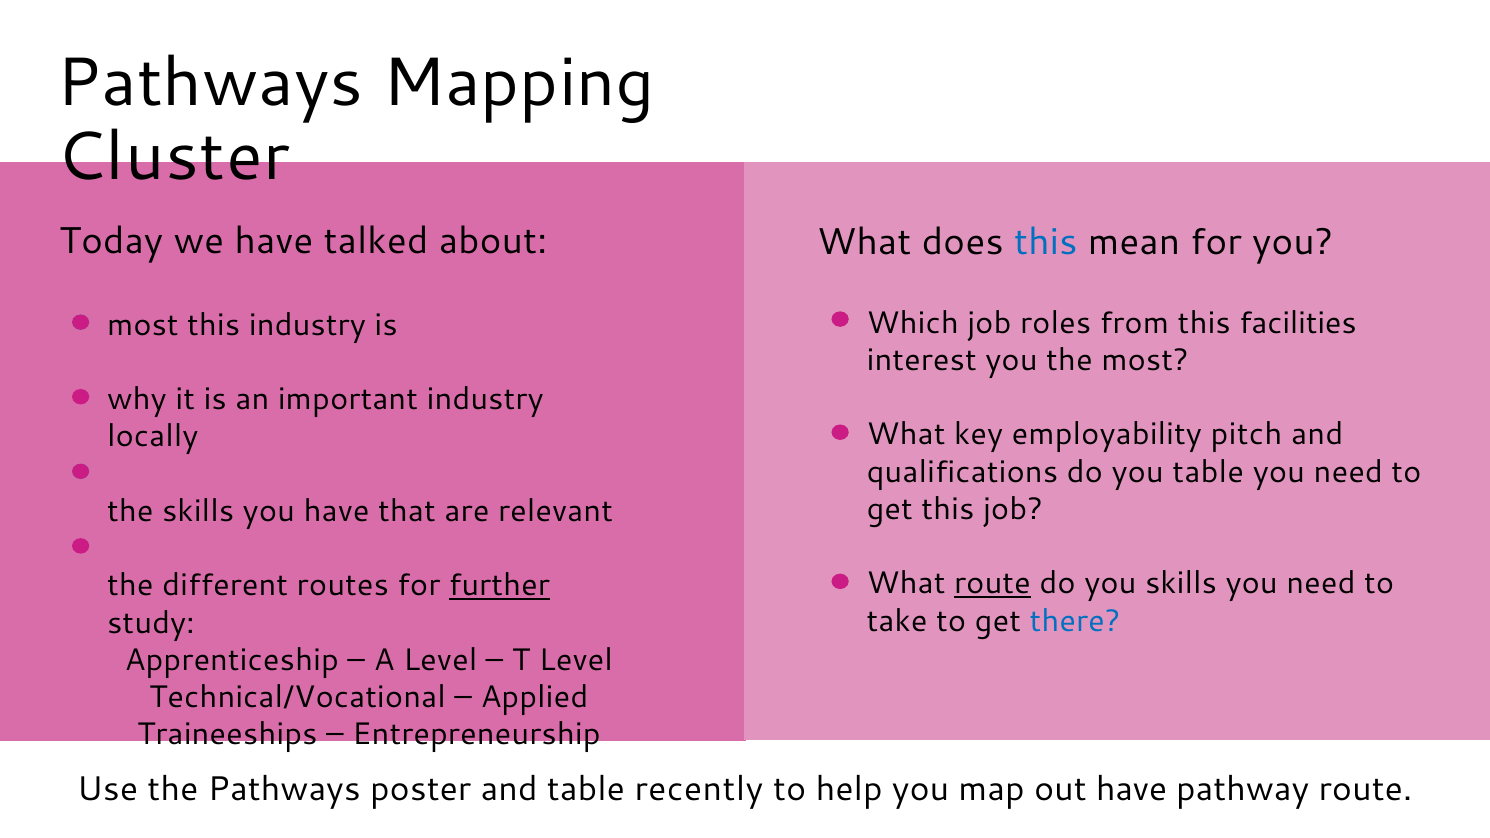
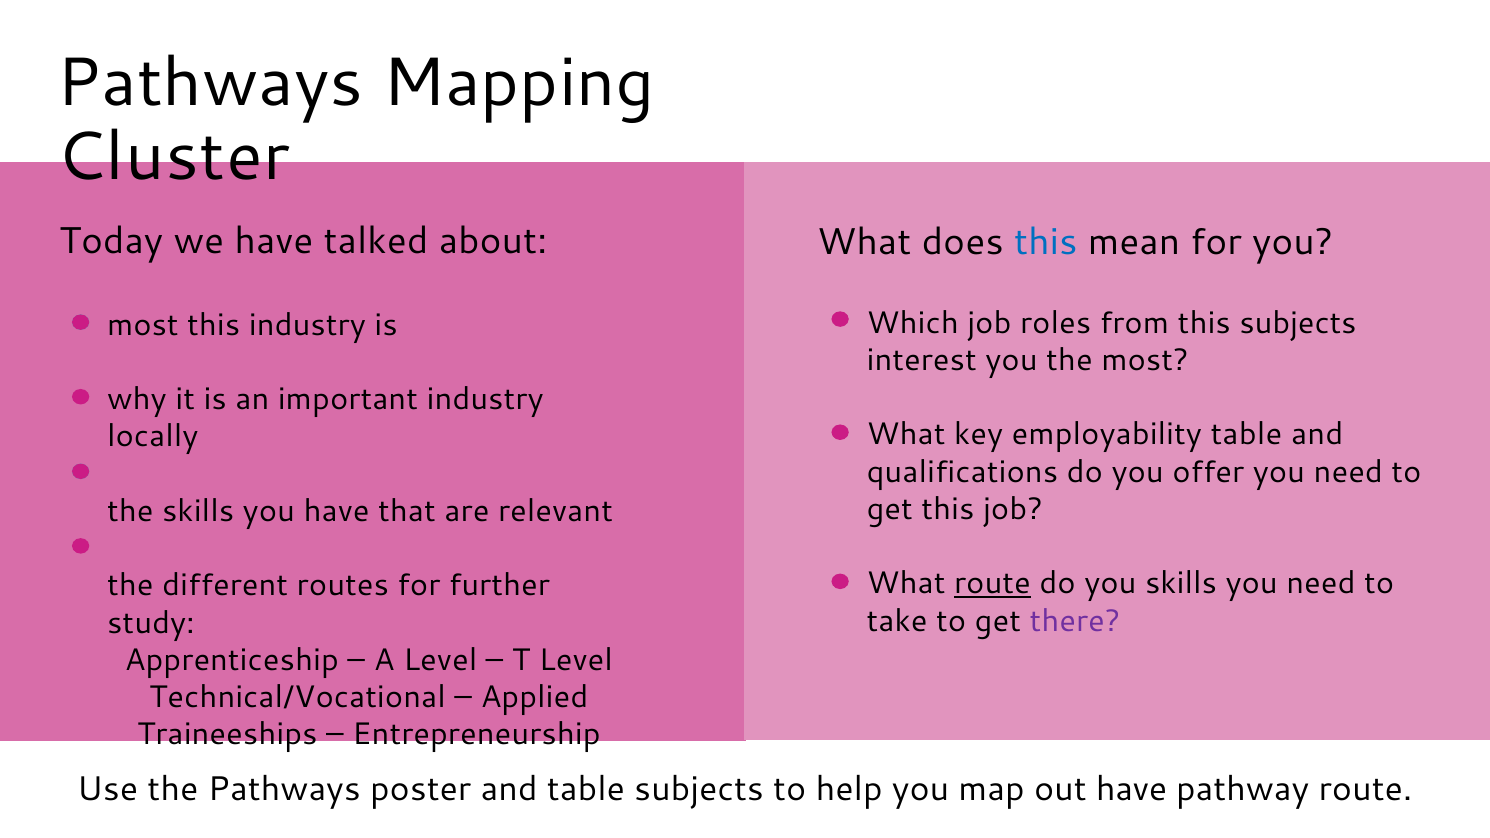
this facilities: facilities -> subjects
employability pitch: pitch -> table
you table: table -> offer
further underline: present -> none
there colour: blue -> purple
table recently: recently -> subjects
